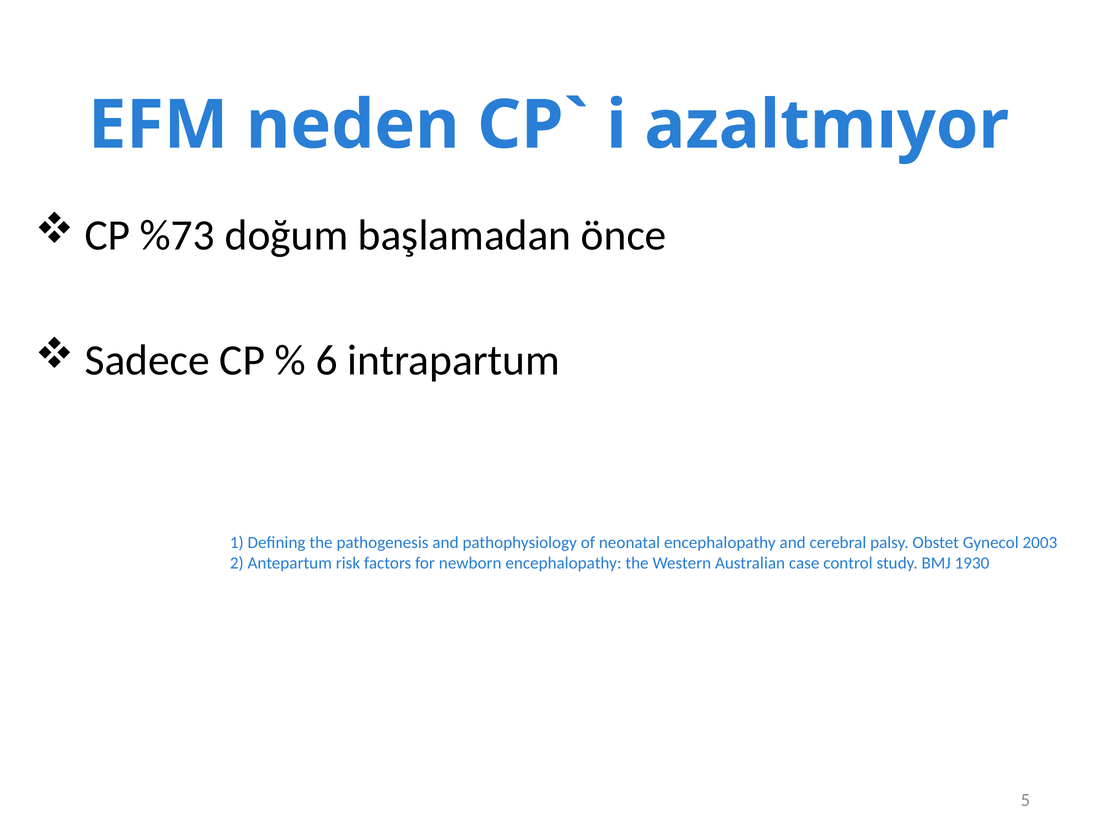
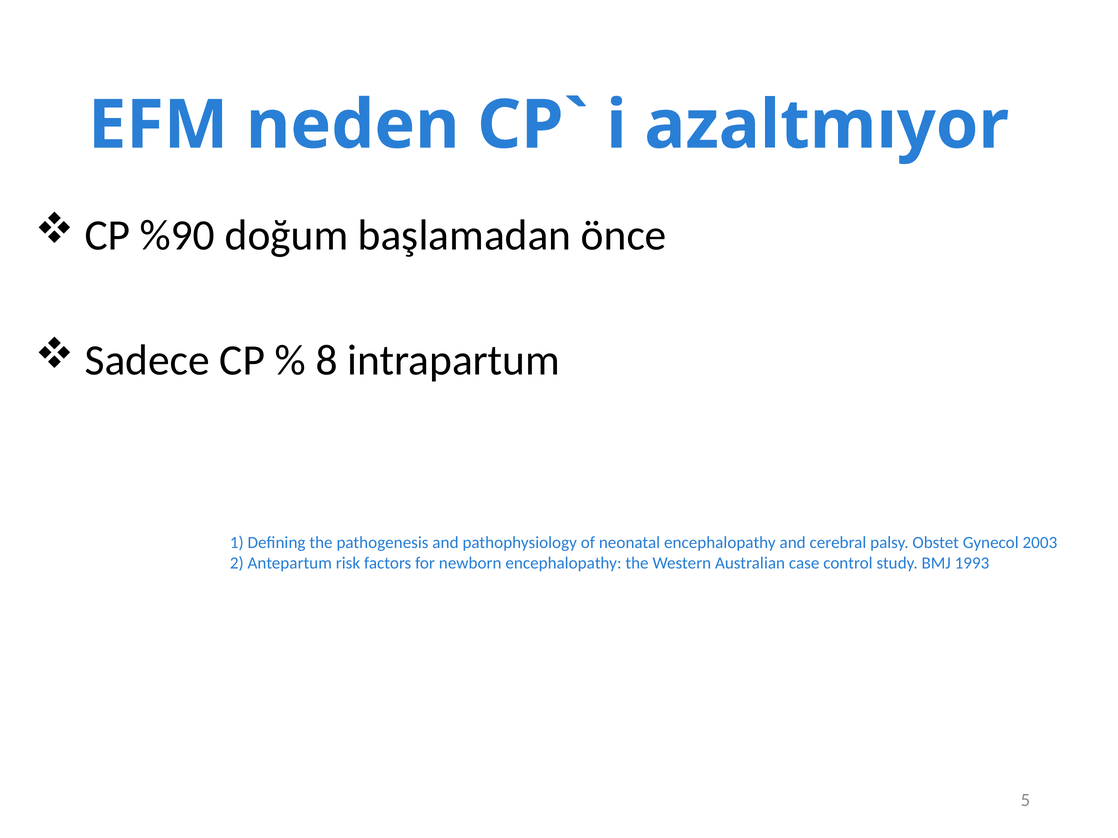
%73: %73 -> %90
6: 6 -> 8
1930: 1930 -> 1993
